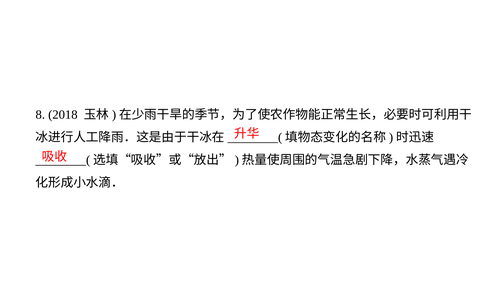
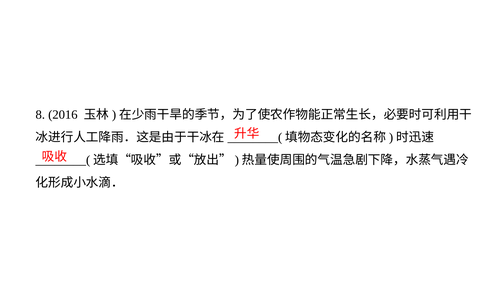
2018: 2018 -> 2016
